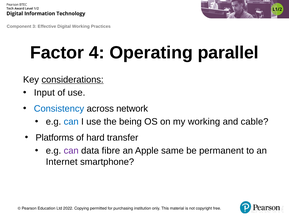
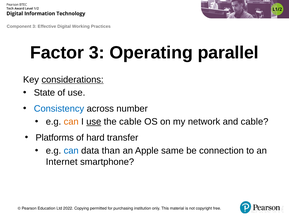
Factor 4: 4 -> 3
Input: Input -> State
network: network -> number
can at (71, 122) colour: blue -> orange
use at (94, 122) underline: none -> present
the being: being -> cable
my working: working -> network
can at (71, 151) colour: purple -> blue
fibre: fibre -> than
permanent: permanent -> connection
